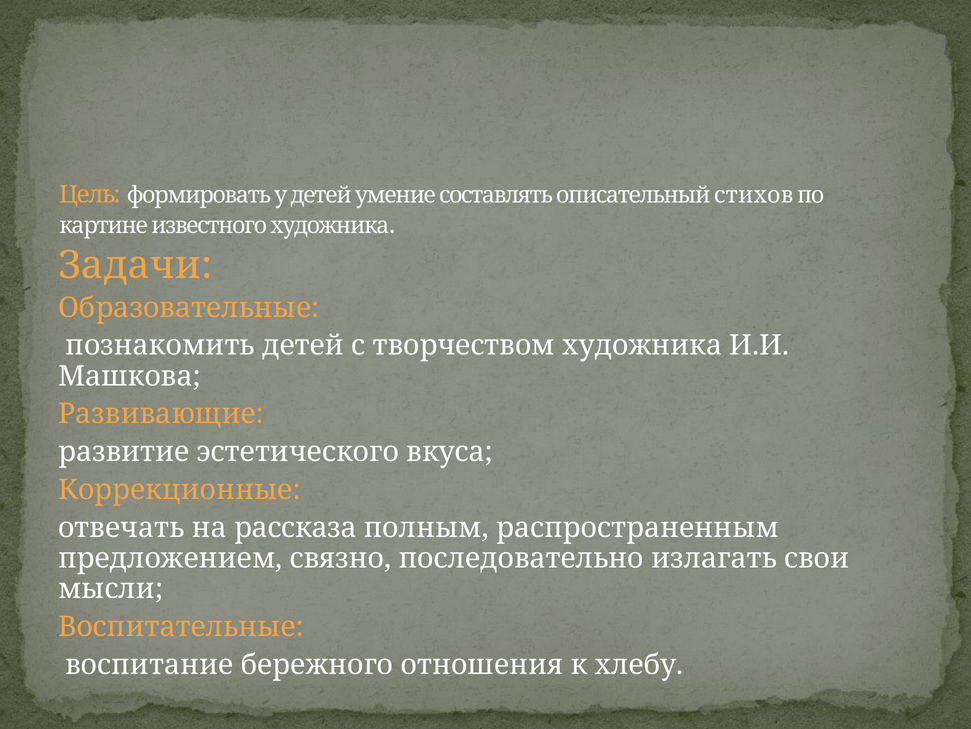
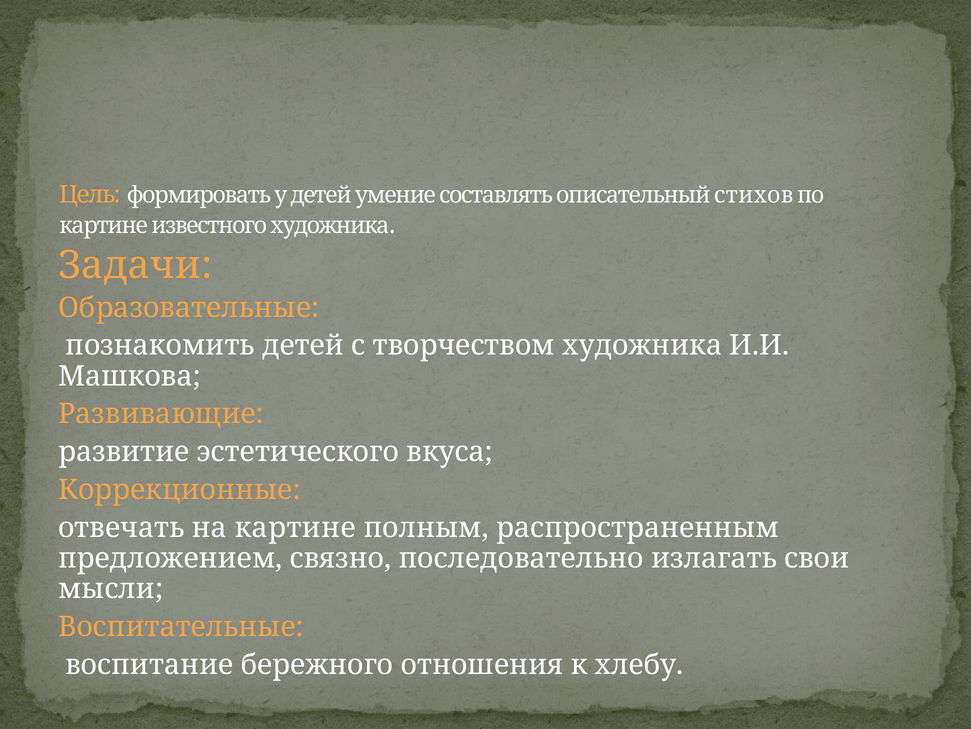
на рассказа: рассказа -> картине
